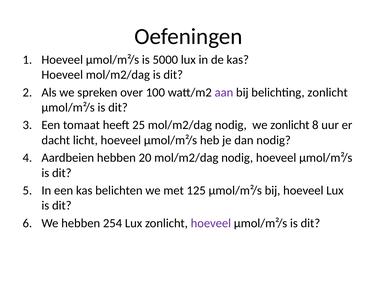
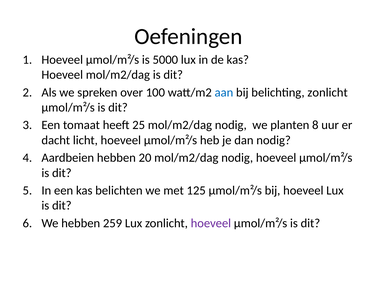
aan colour: purple -> blue
we zonlicht: zonlicht -> planten
254: 254 -> 259
